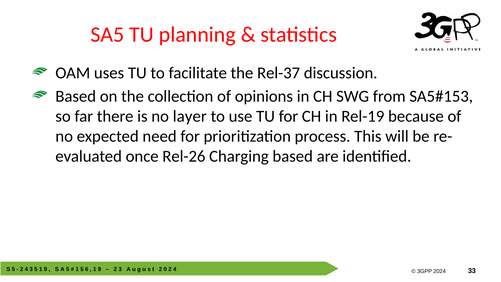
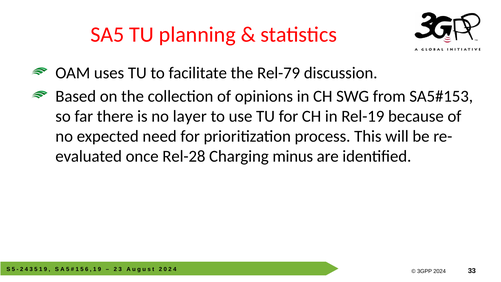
Rel-37: Rel-37 -> Rel-79
Rel-26: Rel-26 -> Rel-28
Charging based: based -> minus
